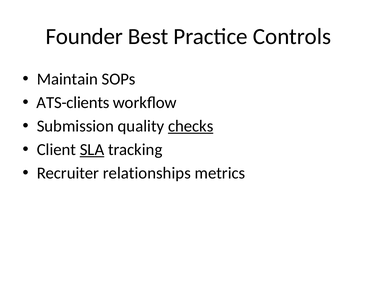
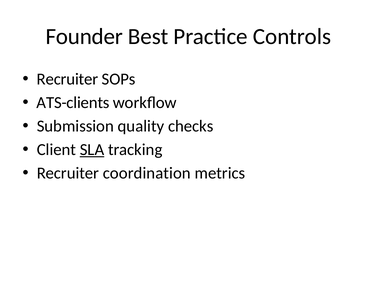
Maintain at (67, 79): Maintain -> Recruiter
checks underline: present -> none
relationships: relationships -> coordination
